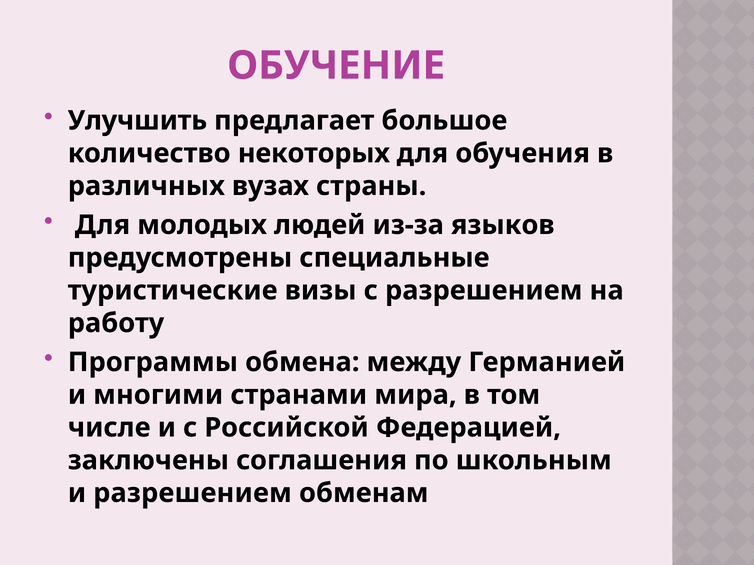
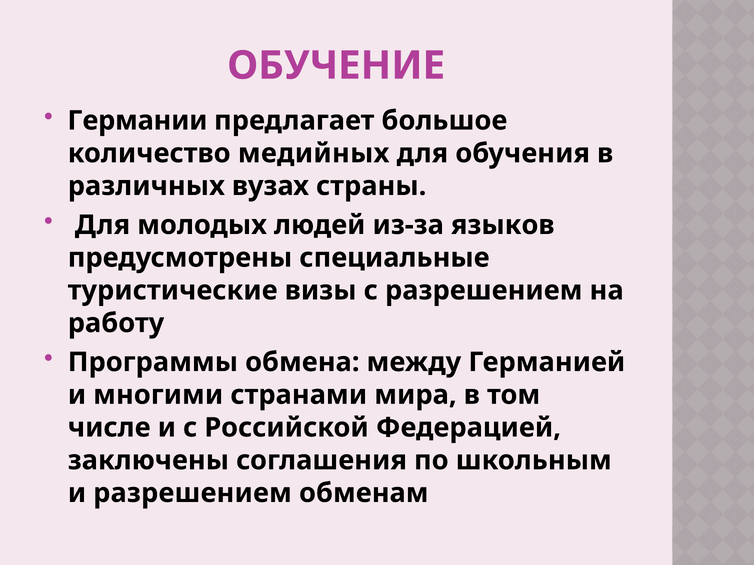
Улучшить: Улучшить -> Германии
некоторых: некоторых -> медийных
